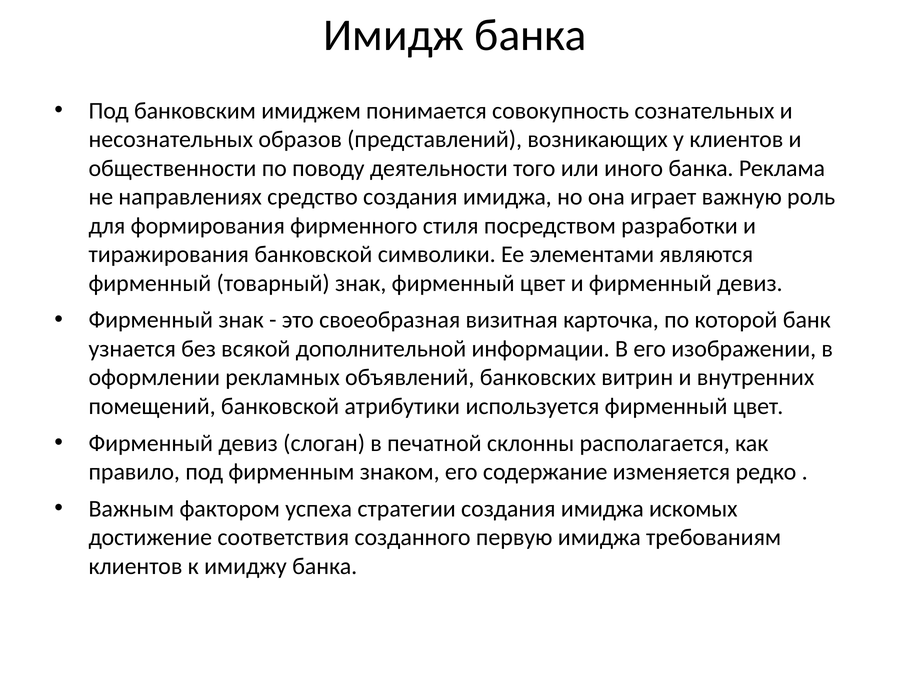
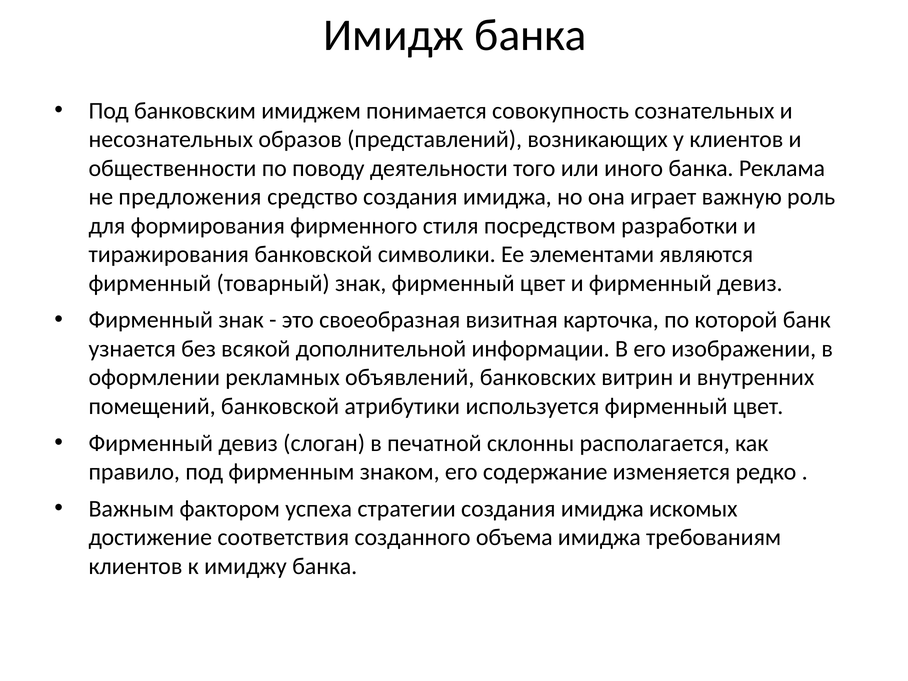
направлениях: направлениях -> предложения
первую: первую -> объема
